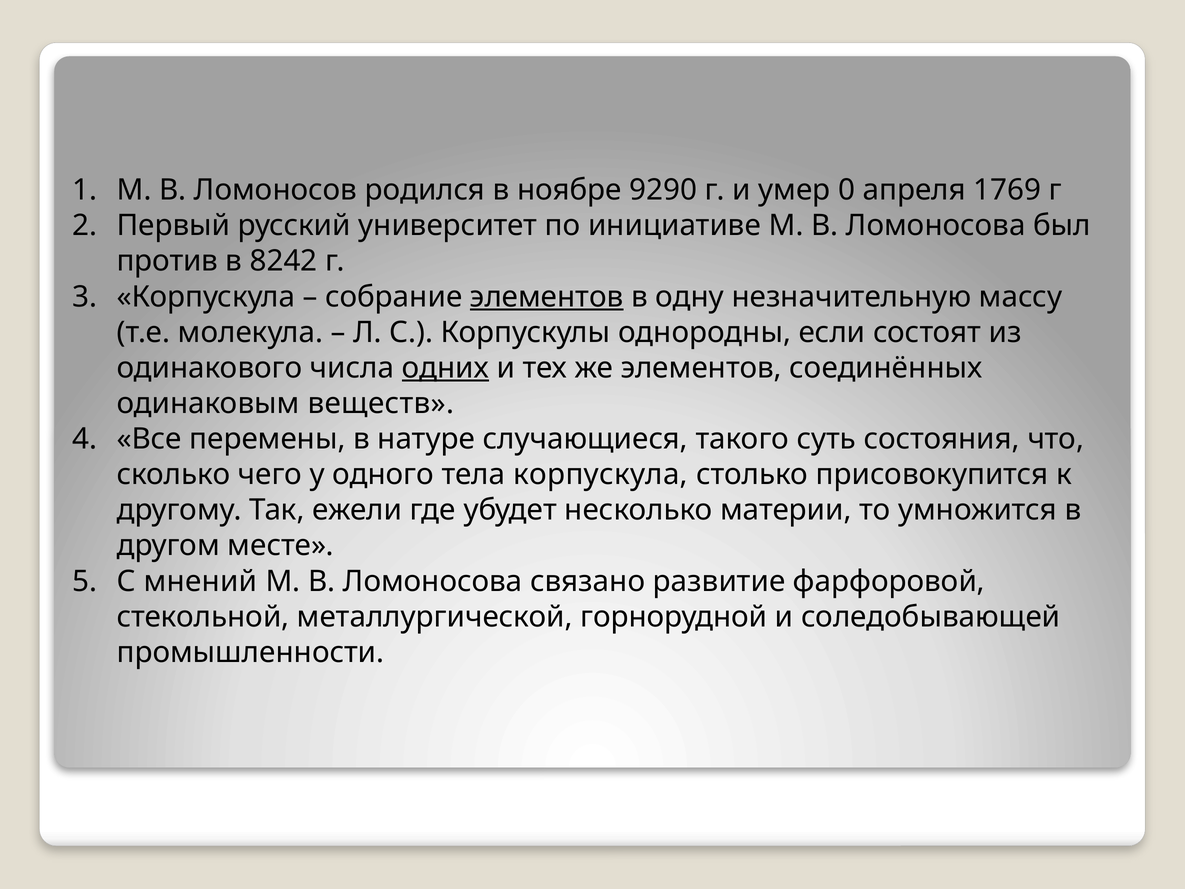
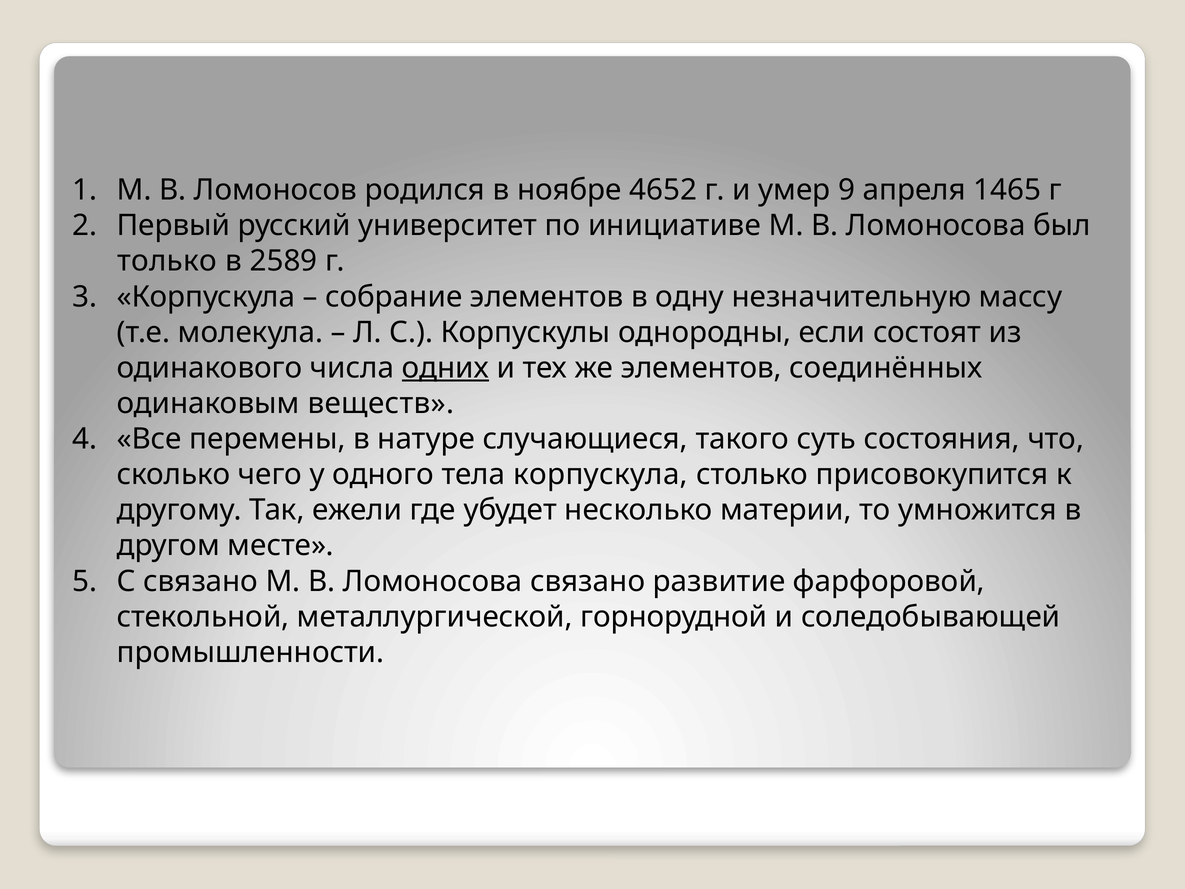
9290: 9290 -> 4652
0: 0 -> 9
1769: 1769 -> 1465
против: против -> только
8242: 8242 -> 2589
элементов at (547, 297) underline: present -> none
С мнений: мнений -> связано
